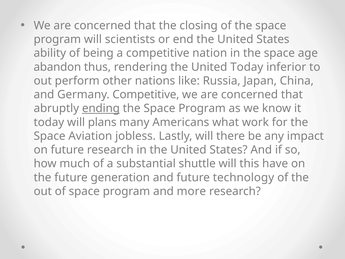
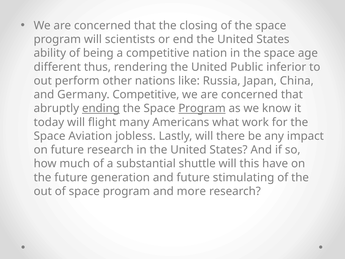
abandon: abandon -> different
United Today: Today -> Public
Program at (202, 108) underline: none -> present
plans: plans -> flight
technology: technology -> stimulating
